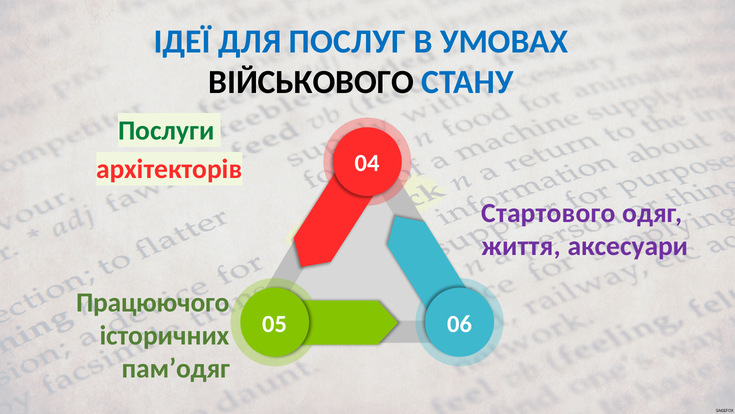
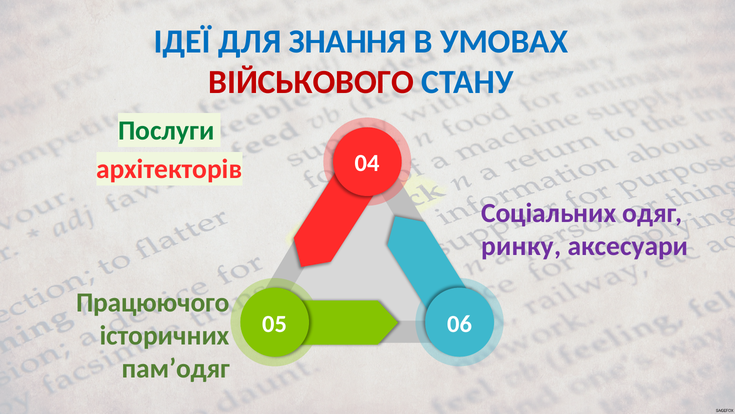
ПОСЛУГ: ПОСЛУГ -> ЗНАННЯ
ВІЙСЬКОВОГО colour: black -> red
Стартового: Стартового -> Соціальних
життя: життя -> ринку
